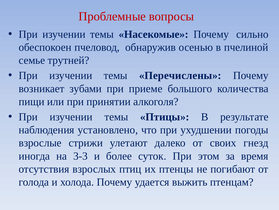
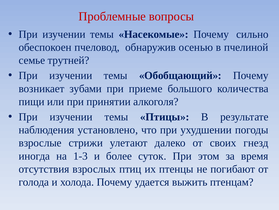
Перечислены: Перечислены -> Обобщающий
3-3: 3-3 -> 1-3
